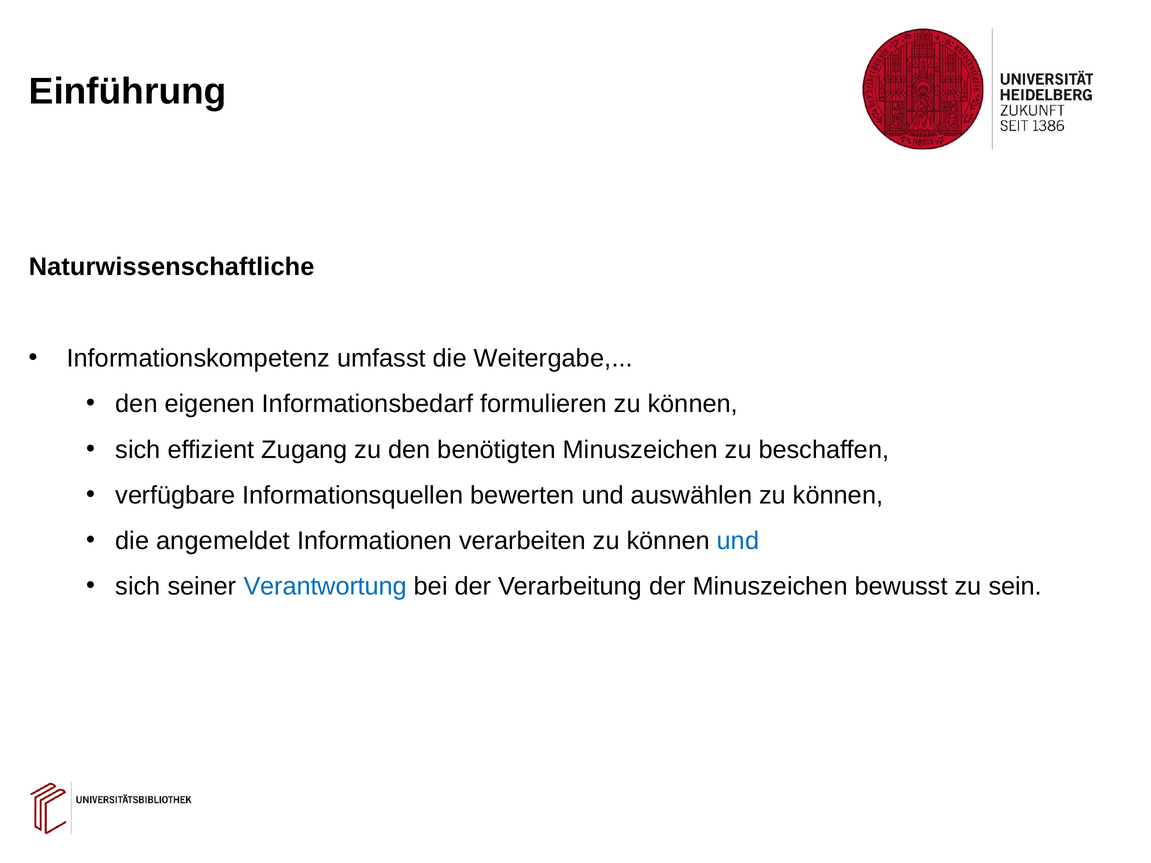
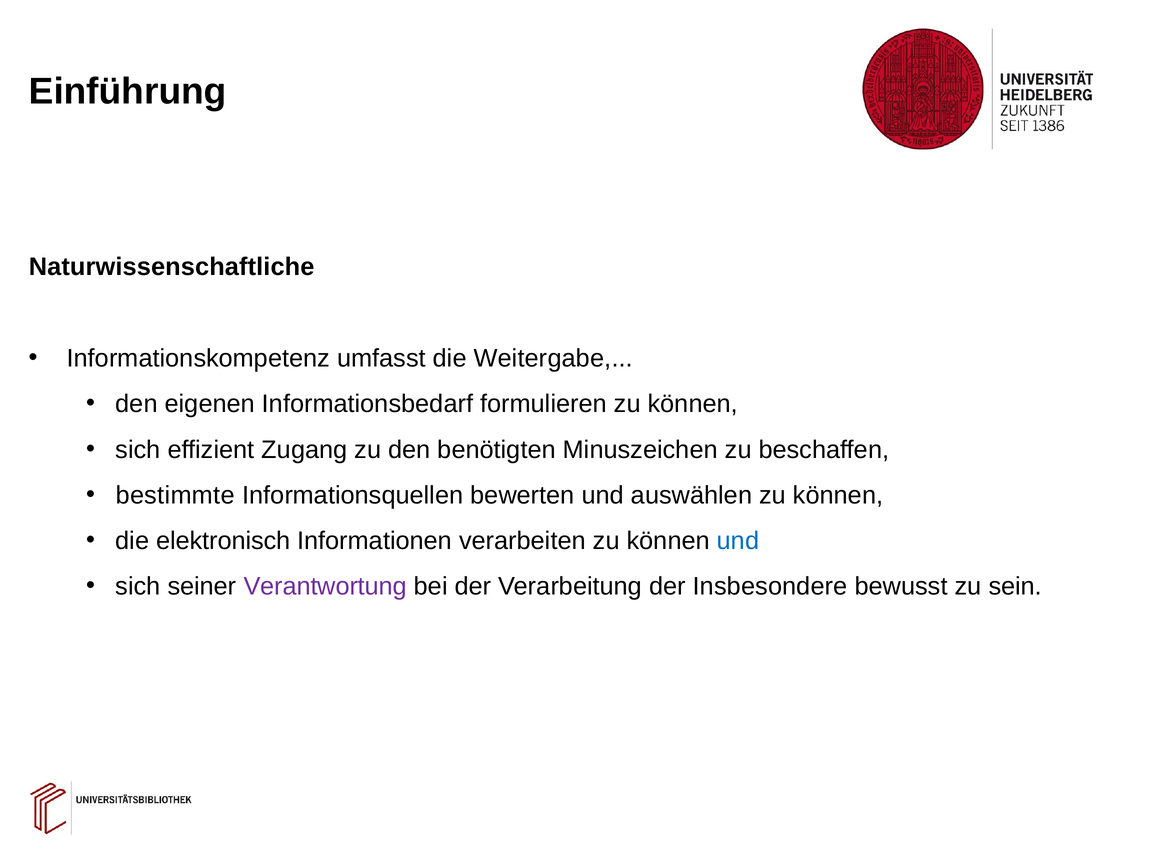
verfügbare: verfügbare -> bestimmte
angemeldet: angemeldet -> elektronisch
Verantwortung colour: blue -> purple
der Minuszeichen: Minuszeichen -> Insbesondere
